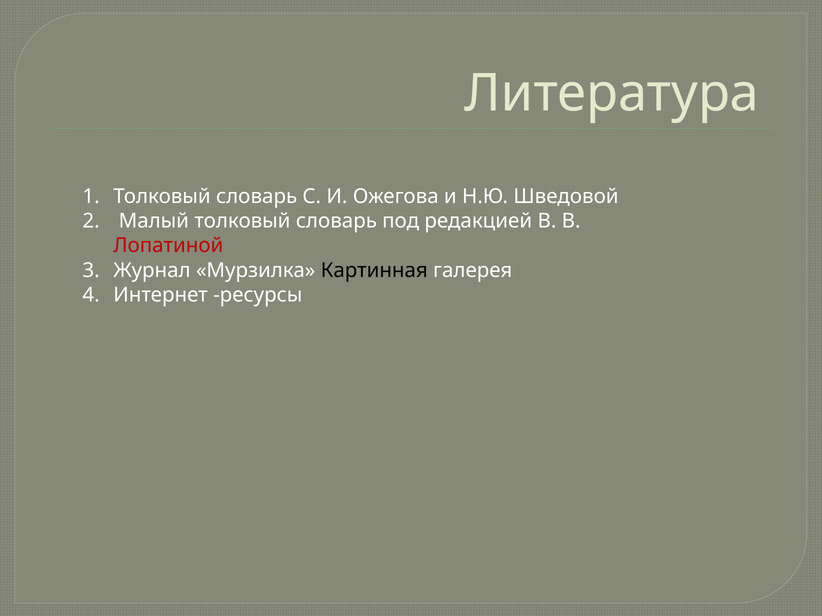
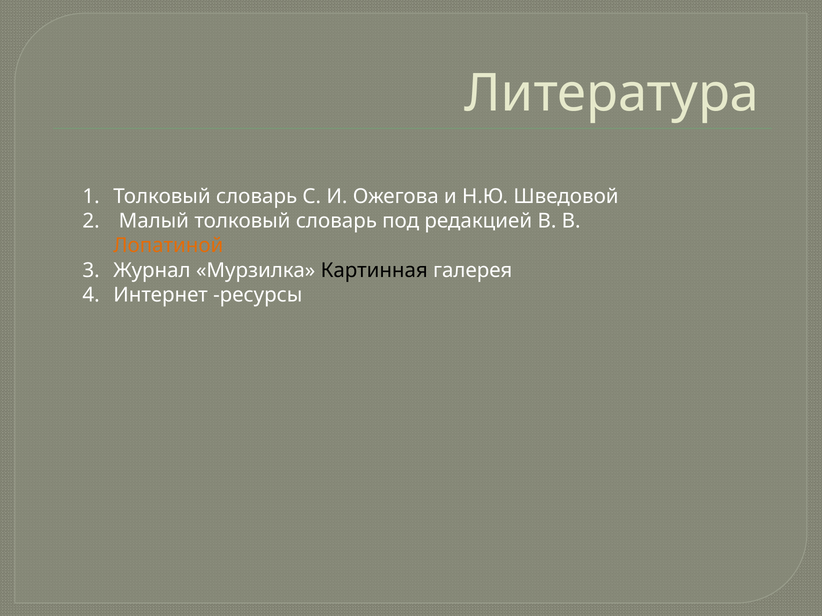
Лопатиной colour: red -> orange
